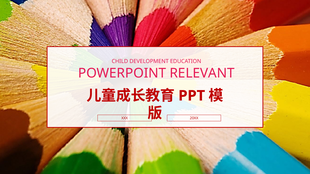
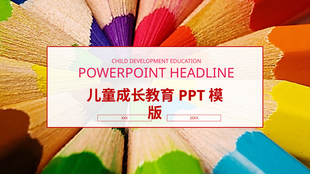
RELEVANT: RELEVANT -> HEADLINE
